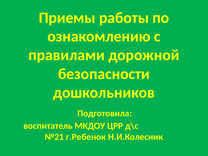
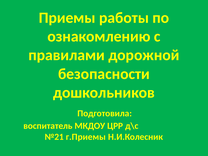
г.Ребенок: г.Ребенок -> г.Приемы
